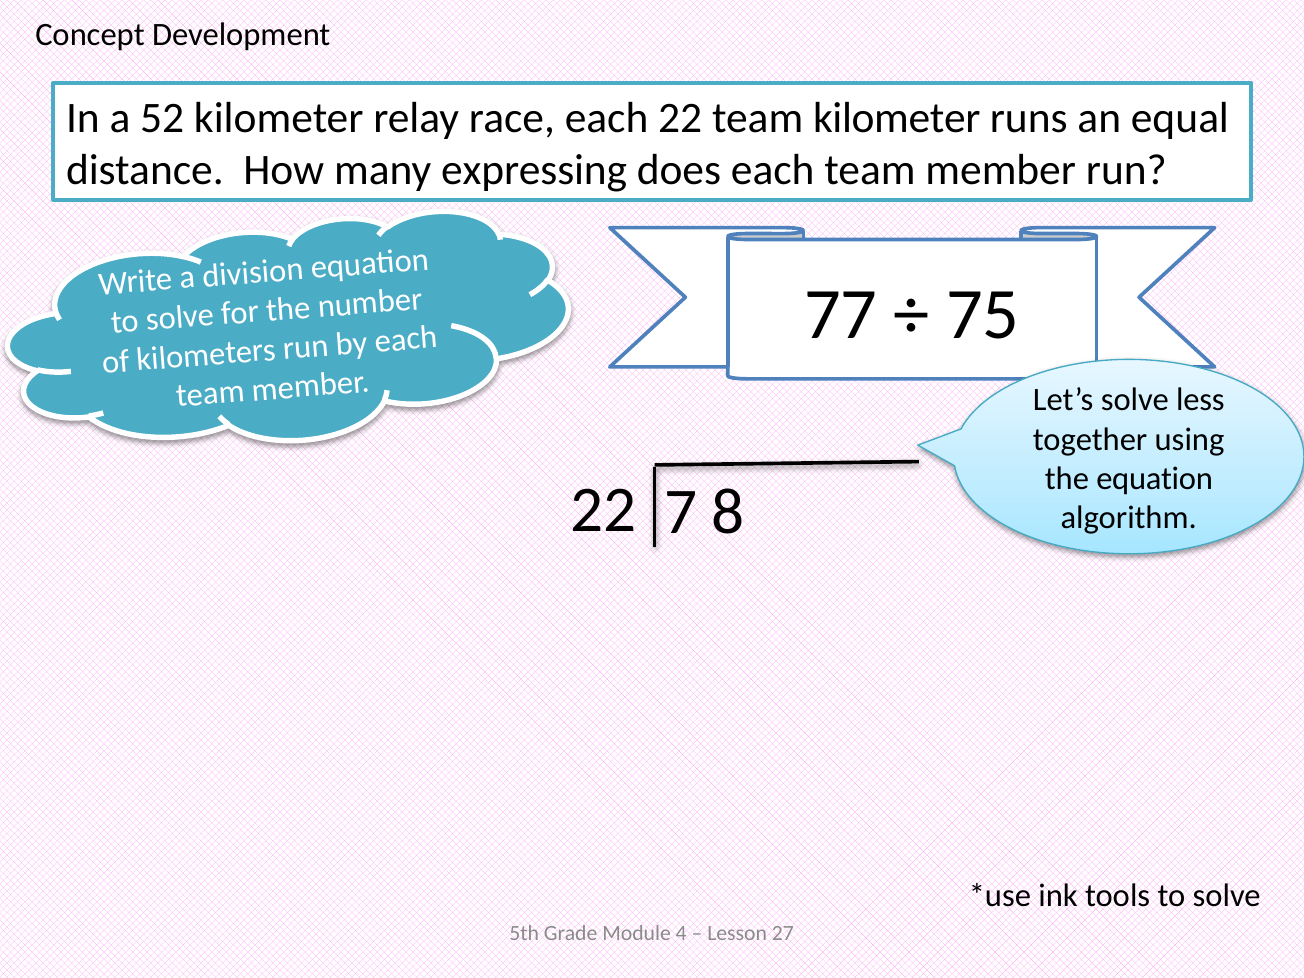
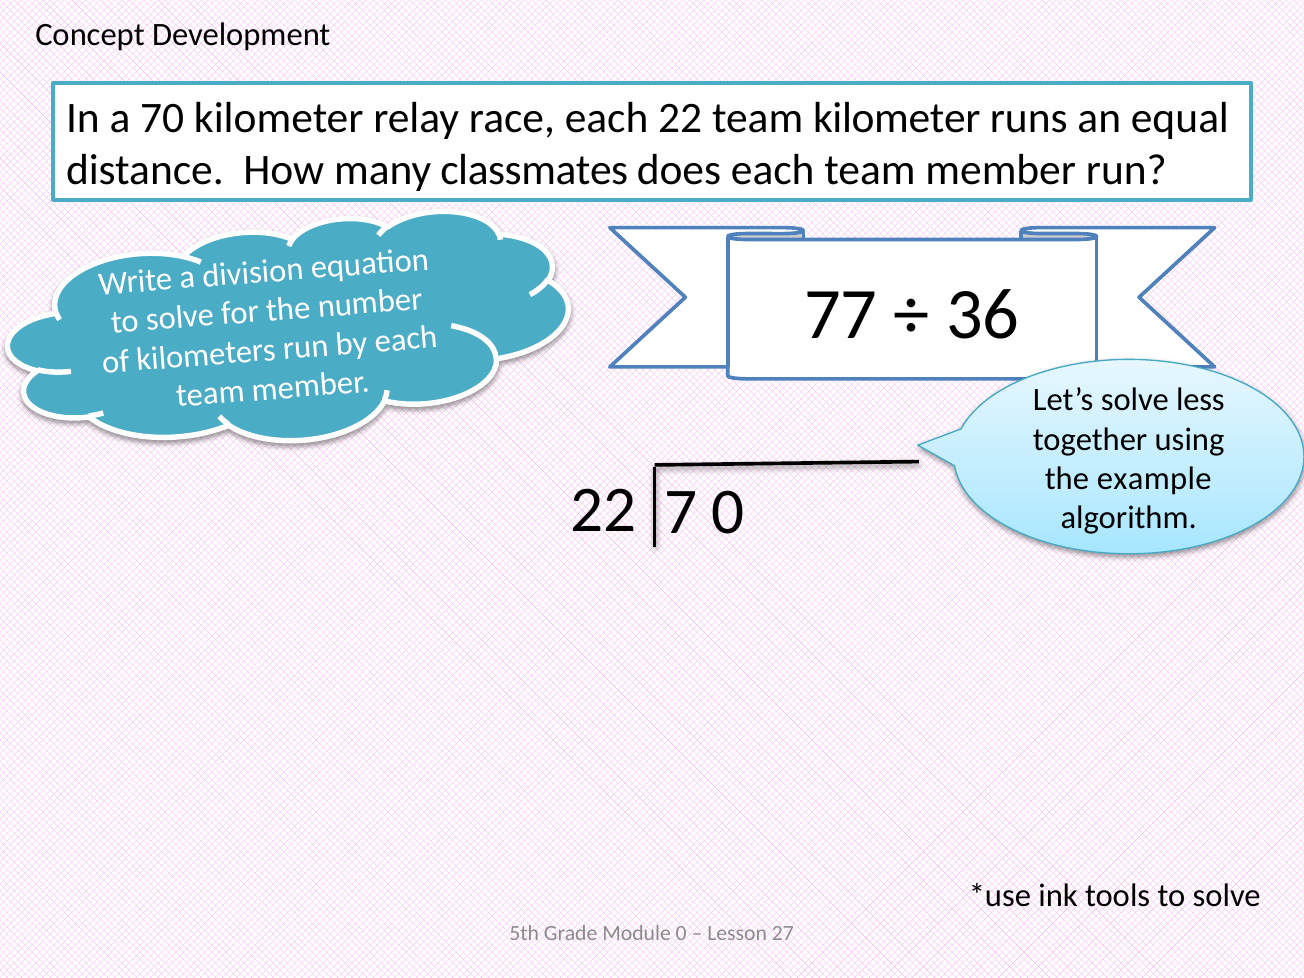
52: 52 -> 70
expressing: expressing -> classmates
75: 75 -> 36
the equation: equation -> example
7 8: 8 -> 0
Module 4: 4 -> 0
